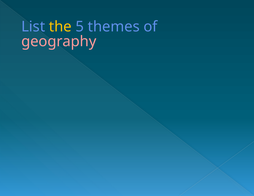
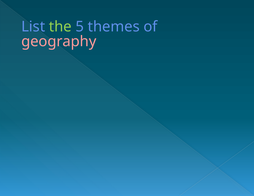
the colour: yellow -> light green
